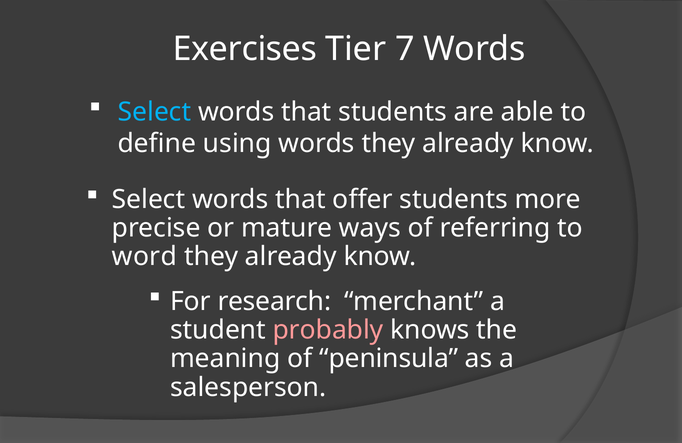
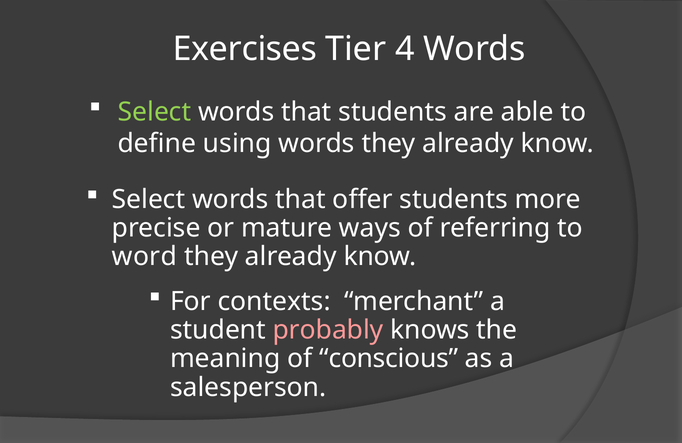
7: 7 -> 4
Select at (154, 112) colour: light blue -> light green
research: research -> contexts
peninsula: peninsula -> conscious
